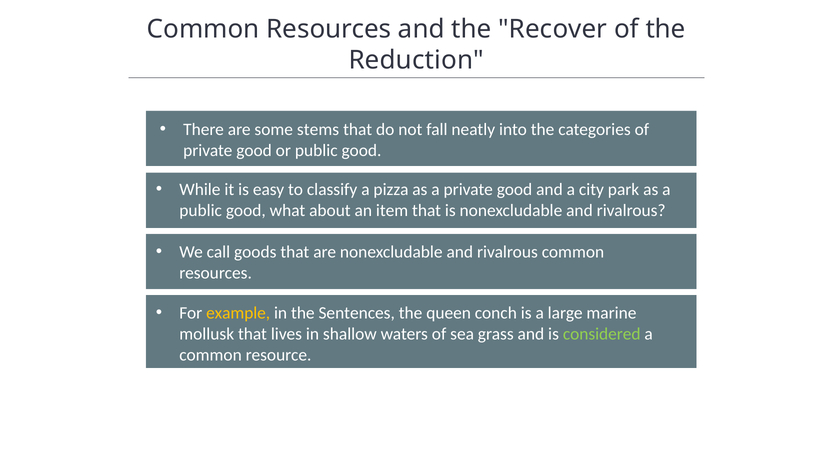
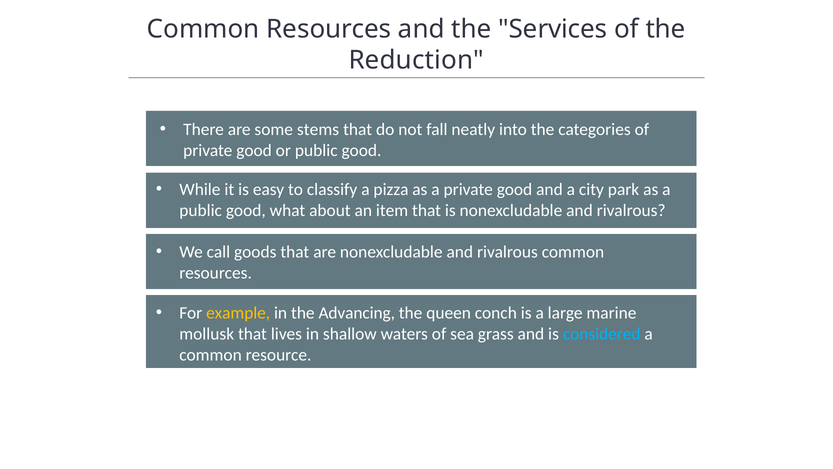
Recover: Recover -> Services
Sentences: Sentences -> Advancing
considered colour: light green -> light blue
